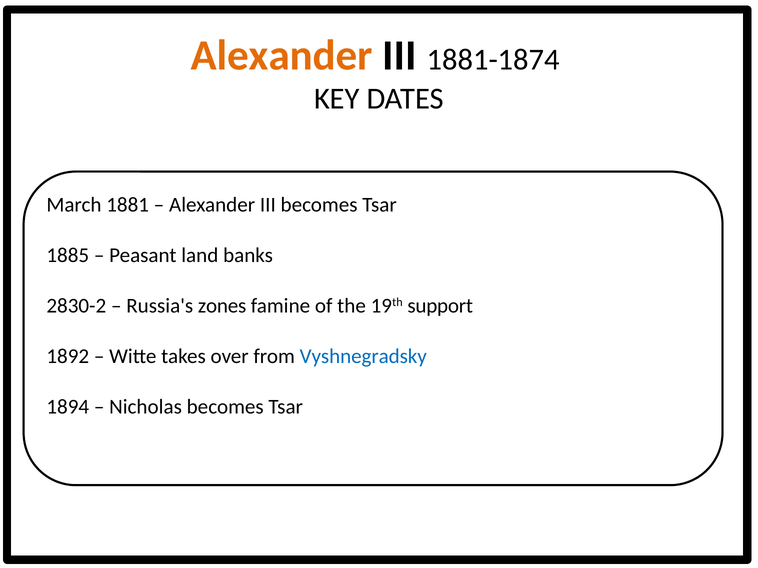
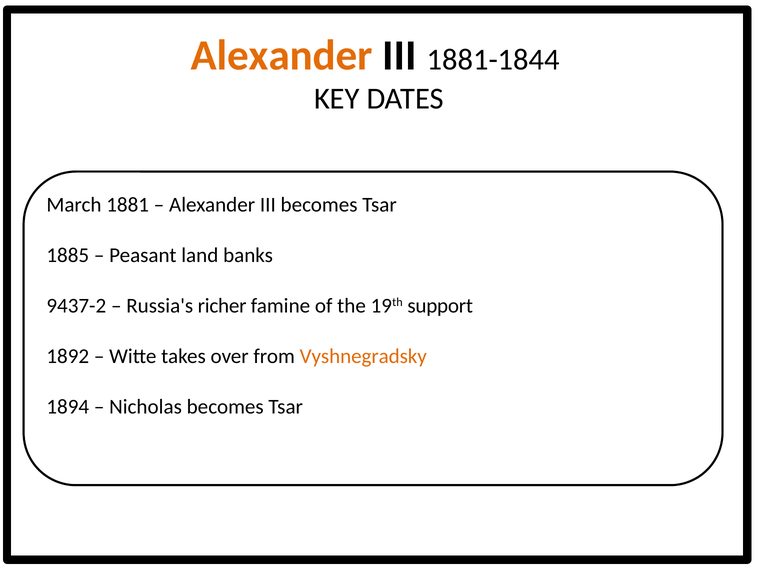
1881-1874: 1881-1874 -> 1881-1844
2830-2: 2830-2 -> 9437-2
zones: zones -> richer
Vyshnegradsky colour: blue -> orange
